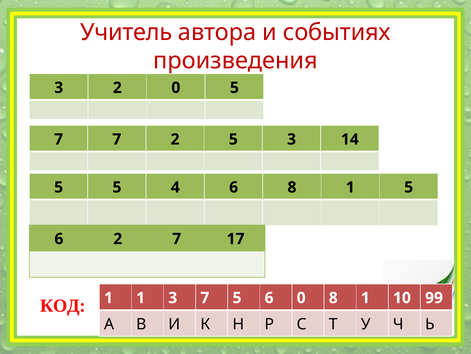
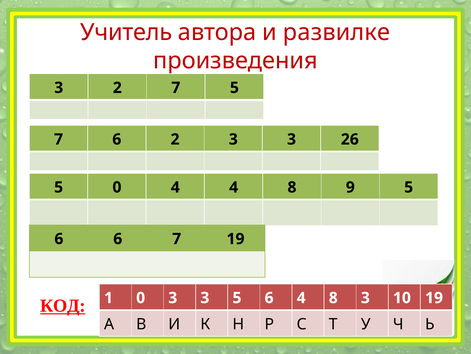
событиях: событиях -> развилке
2 0: 0 -> 7
7 7: 7 -> 6
2 5: 5 -> 3
14: 14 -> 26
5 5: 5 -> 0
4 6: 6 -> 4
1 at (350, 187): 1 -> 9
6 2: 2 -> 6
7 17: 17 -> 19
1 1: 1 -> 0
7 at (205, 297): 7 -> 3
6 0: 0 -> 4
1 at (365, 297): 1 -> 3
10 99: 99 -> 19
КОД underline: none -> present
